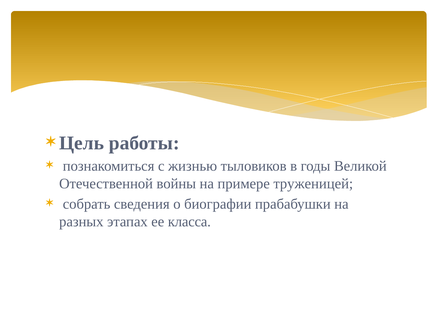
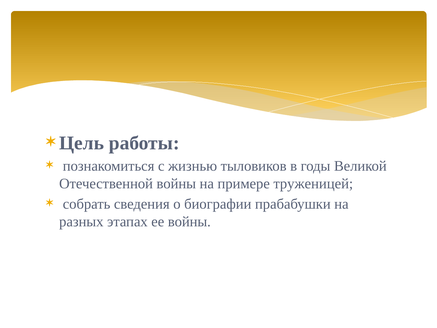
ее класса: класса -> войны
